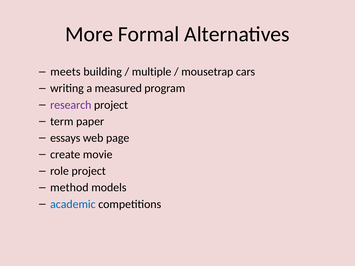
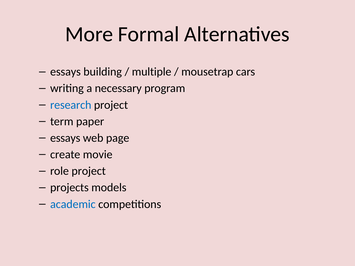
meets at (65, 72): meets -> essays
measured: measured -> necessary
research colour: purple -> blue
method: method -> projects
